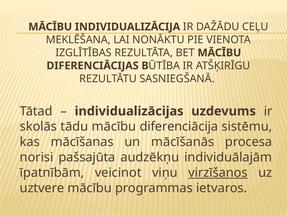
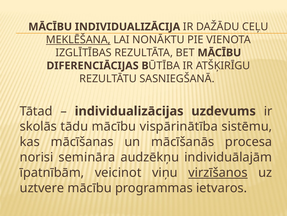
MEKLĒŠANA underline: none -> present
diferenciācija: diferenciācija -> vispārinātība
pašsajūta: pašsajūta -> semināra
